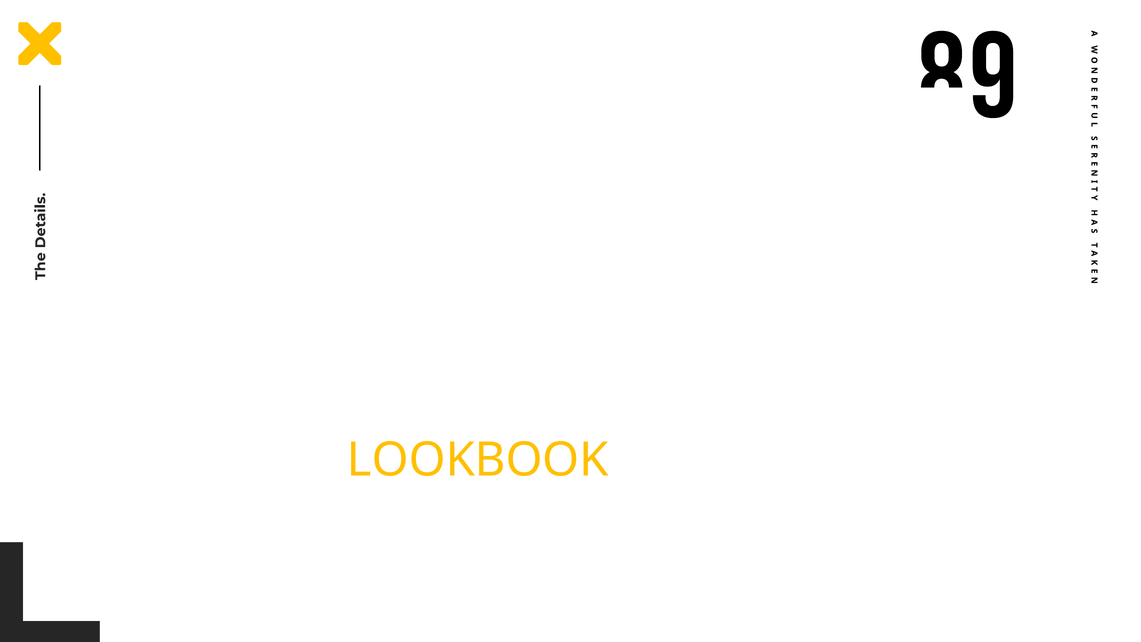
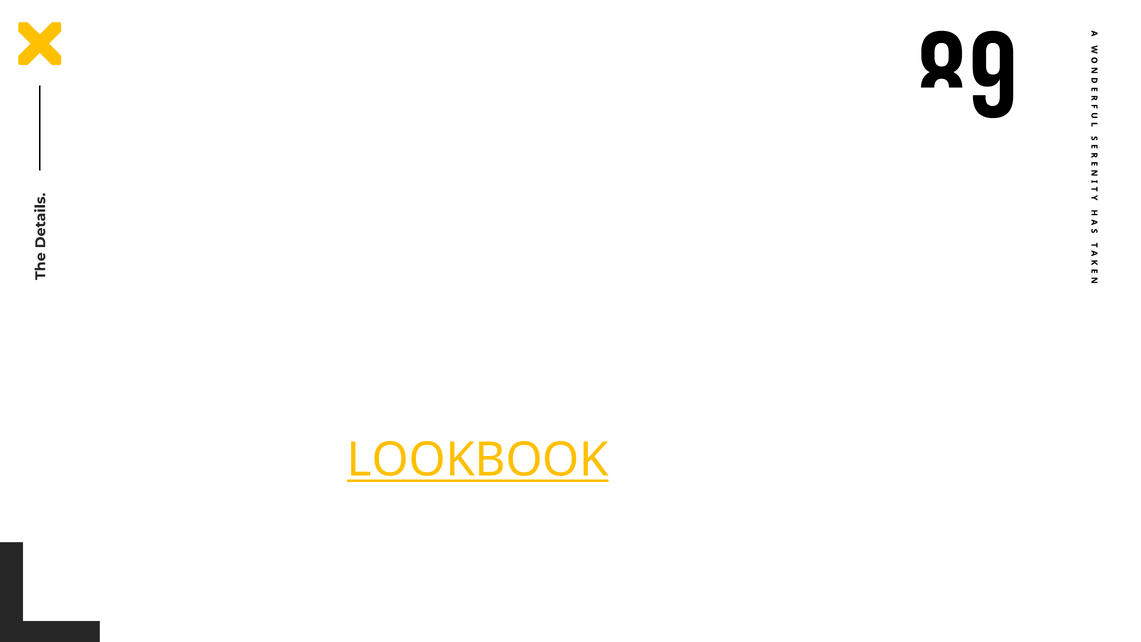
LOOKBOOK underline: none -> present
